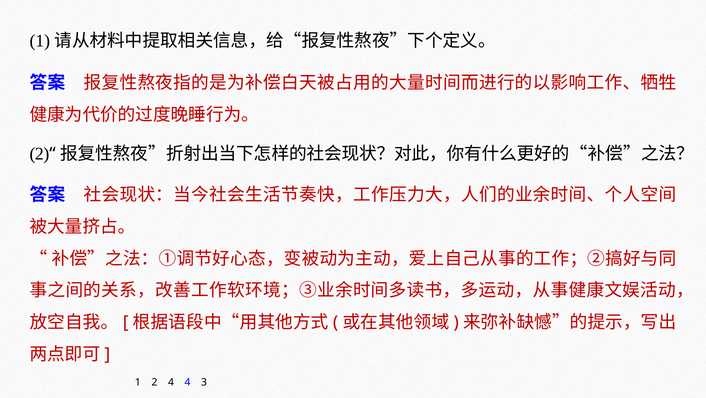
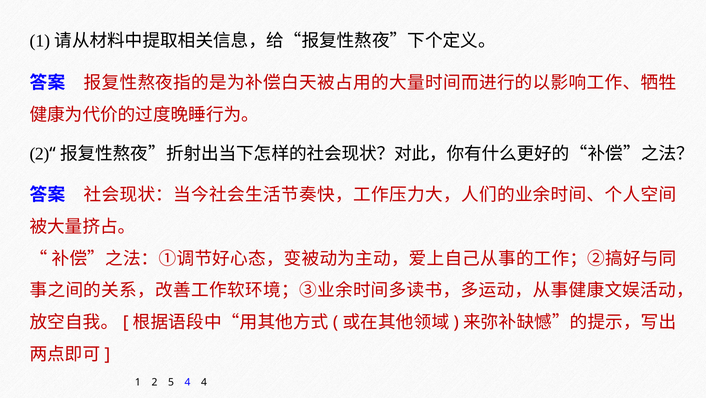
2 4: 4 -> 5
4 3: 3 -> 4
